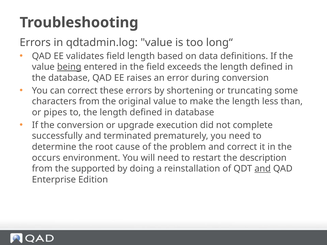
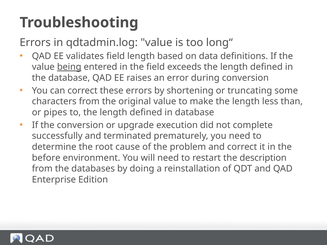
occurs: occurs -> before
supported: supported -> databases
and at (263, 169) underline: present -> none
